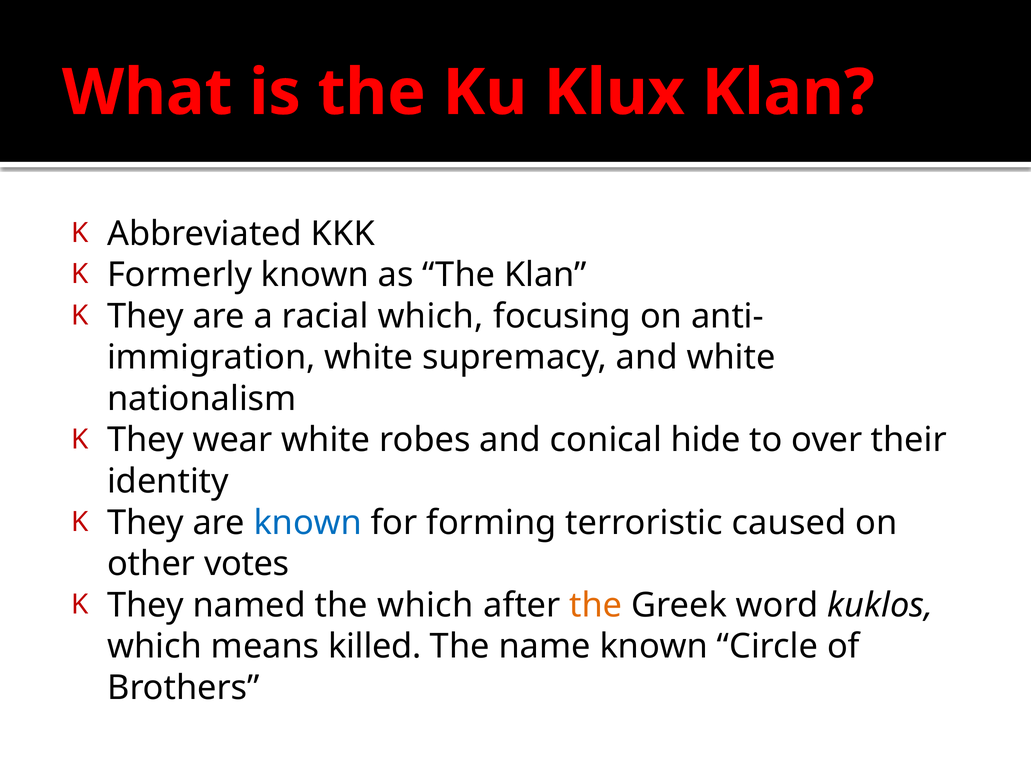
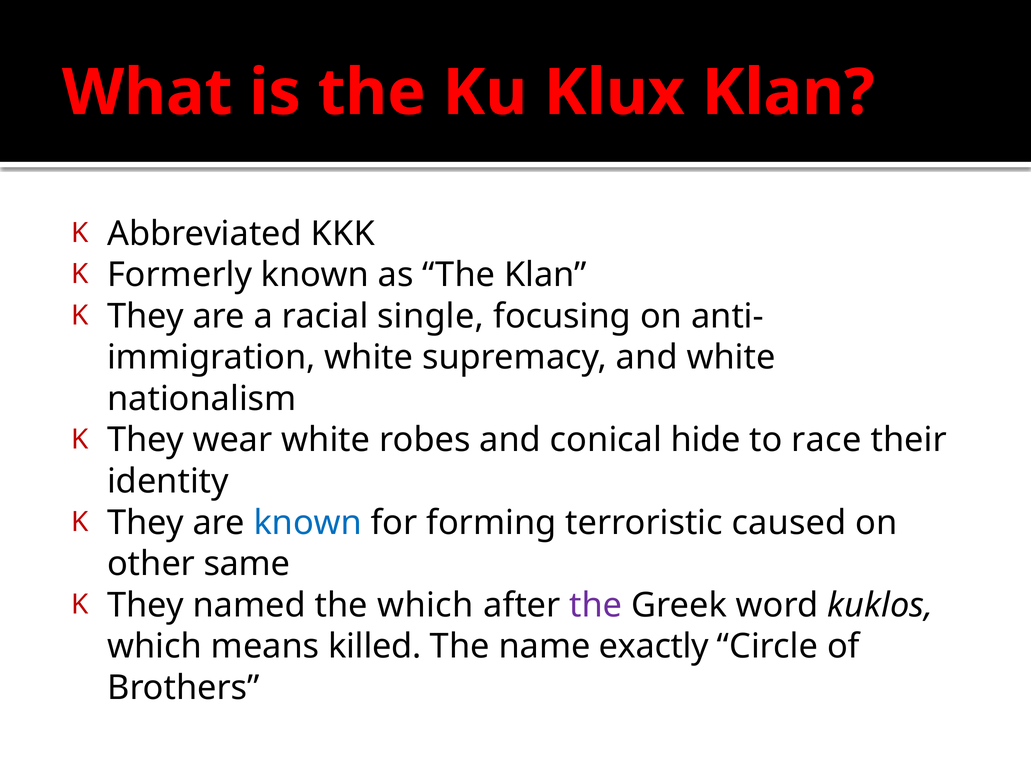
racial which: which -> single
over: over -> race
votes: votes -> same
the at (596, 605) colour: orange -> purple
name known: known -> exactly
